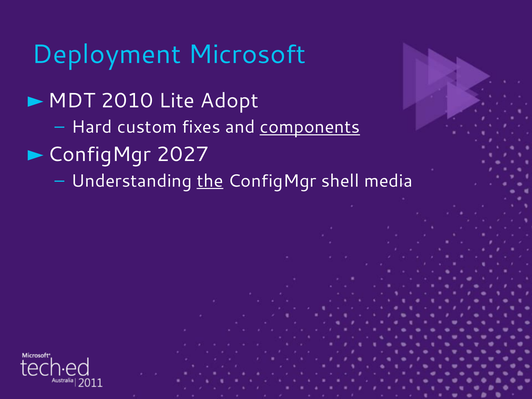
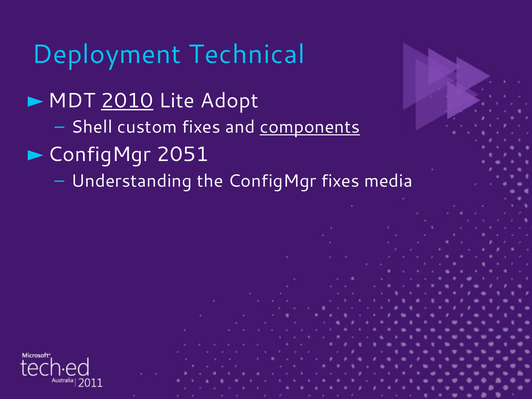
Microsoft: Microsoft -> Technical
2010 underline: none -> present
Hard: Hard -> Shell
2027: 2027 -> 2051
the underline: present -> none
ConfigMgr shell: shell -> fixes
